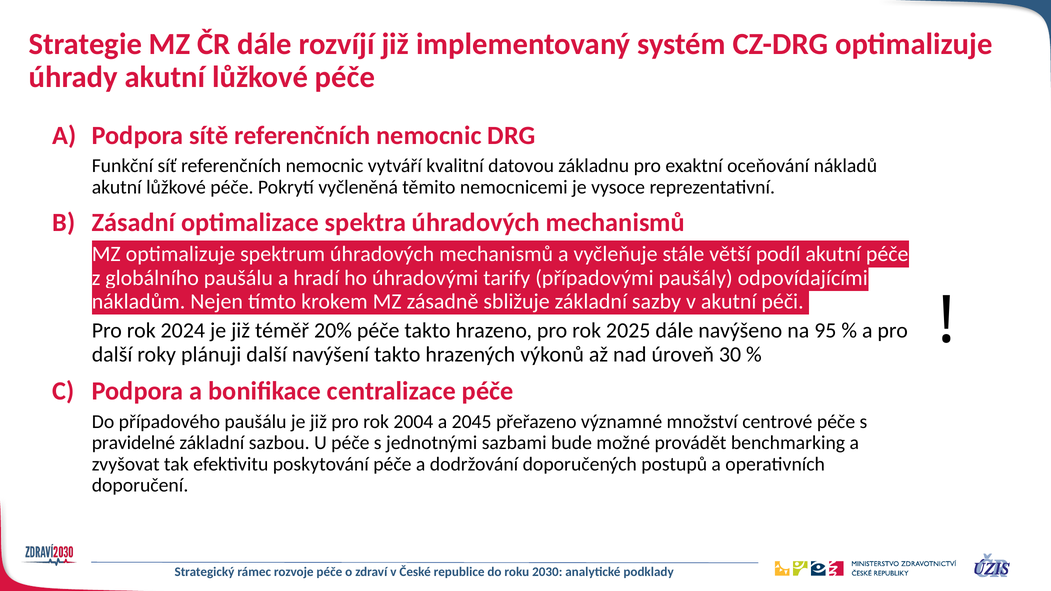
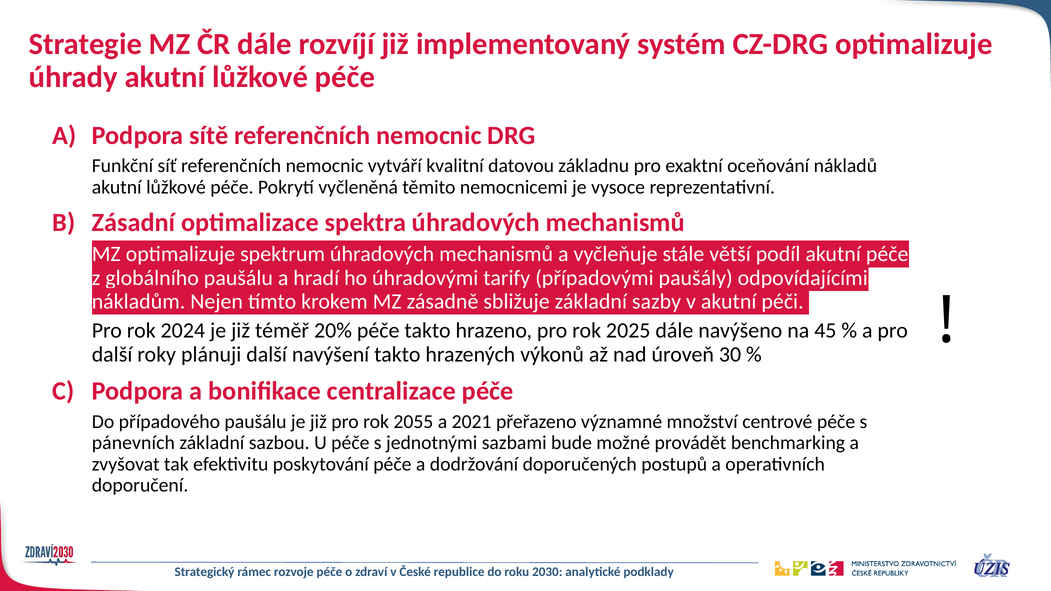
95: 95 -> 45
2004: 2004 -> 2055
2045: 2045 -> 2021
pravidelné: pravidelné -> pánevních
